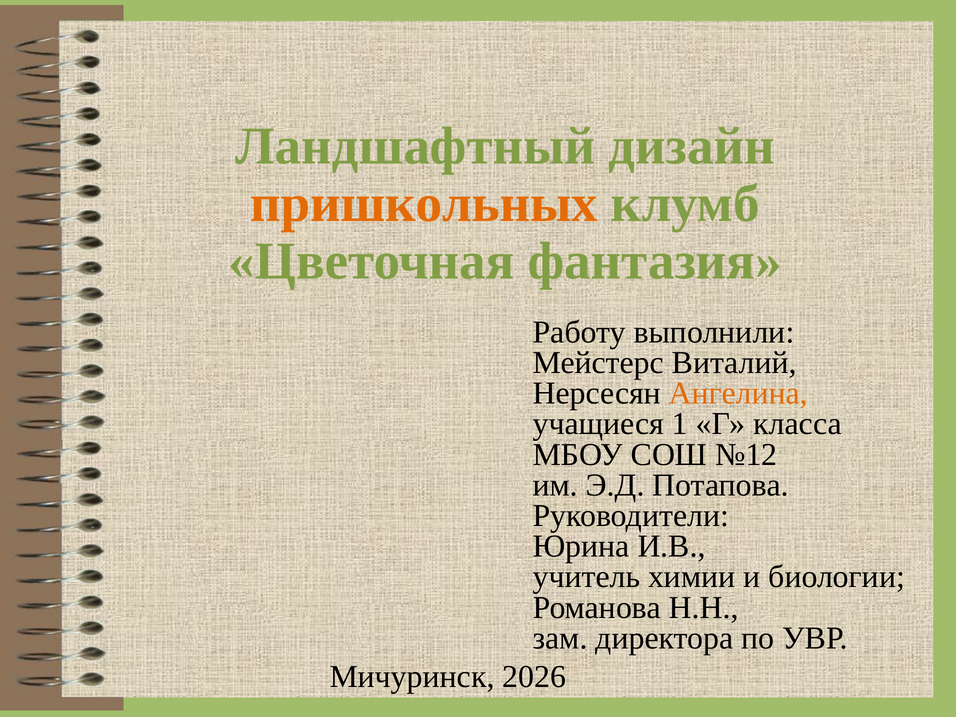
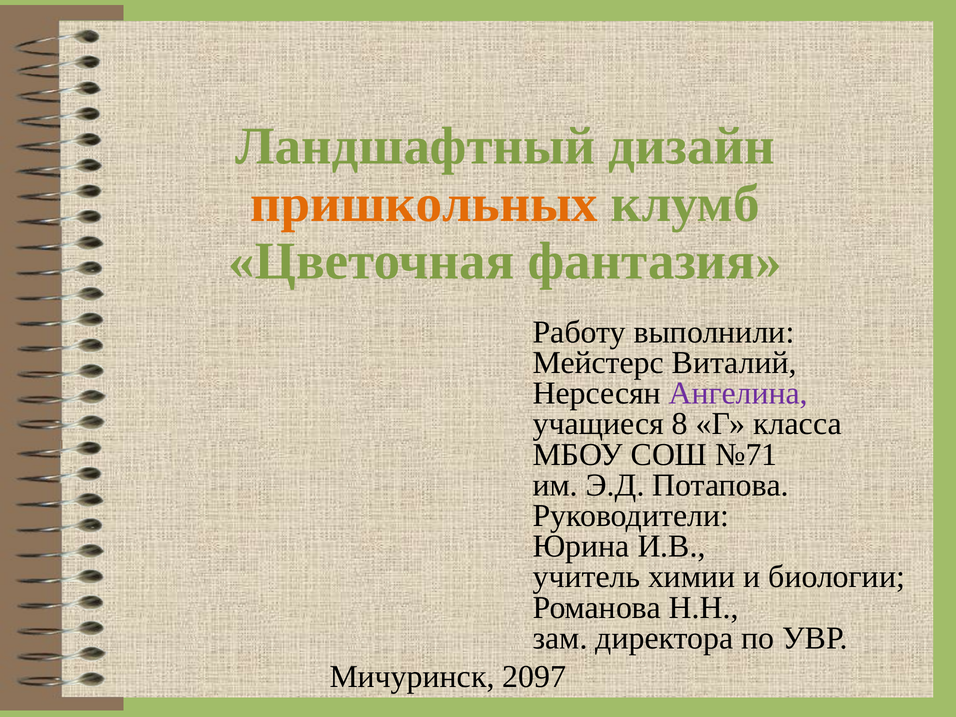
Ангелина colour: orange -> purple
1: 1 -> 8
№12: №12 -> №71
2026: 2026 -> 2097
